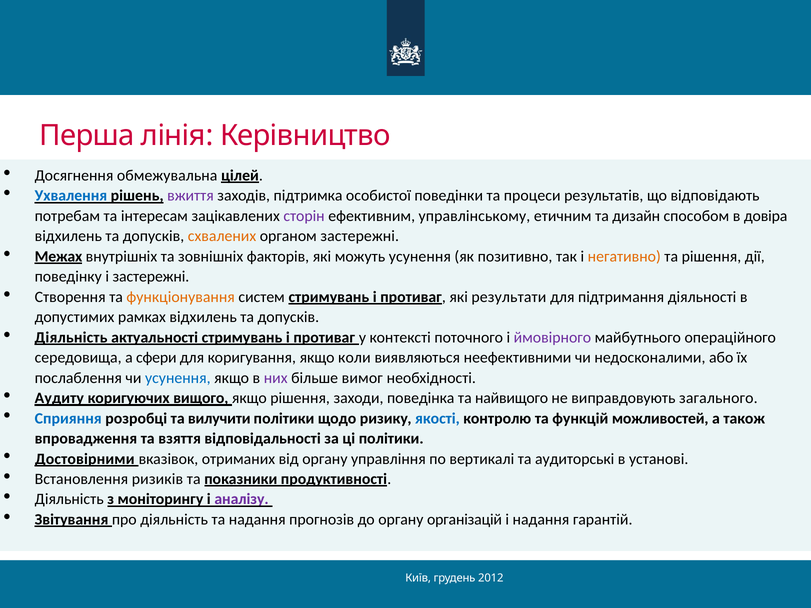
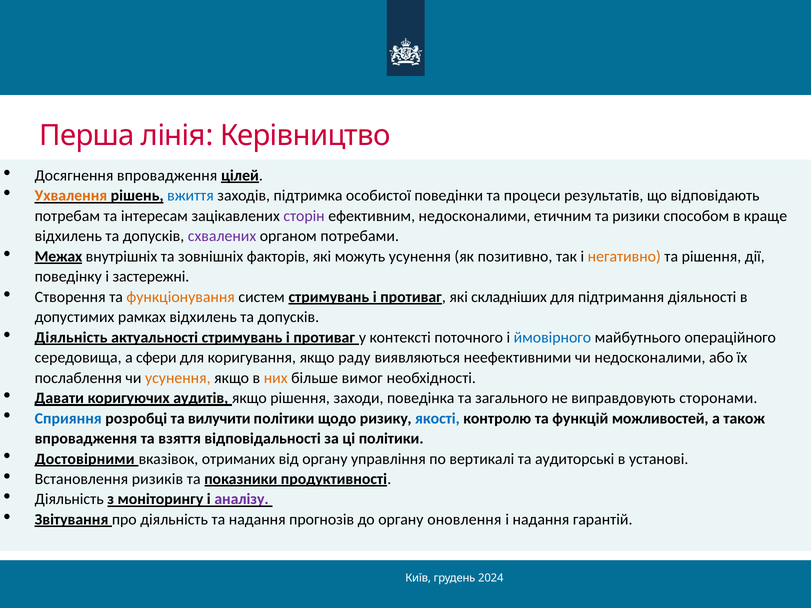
Досягнення обмежувальна: обмежувальна -> впровадження
Ухвалення colour: blue -> orange
вжиття colour: purple -> blue
ефективним управлінському: управлінському -> недосконалими
дизайн: дизайн -> ризики
довіра: довіра -> краще
схвалених colour: orange -> purple
органом застережні: застережні -> потребами
результати: результати -> складніших
ймовірного colour: purple -> blue
коли: коли -> раду
усунення at (178, 378) colour: blue -> orange
них colour: purple -> orange
Аудиту: Аудиту -> Давати
вищого: вищого -> аудитів
найвищого: найвищого -> загального
загального: загального -> сторонами
організацій: організацій -> оновлення
2012: 2012 -> 2024
